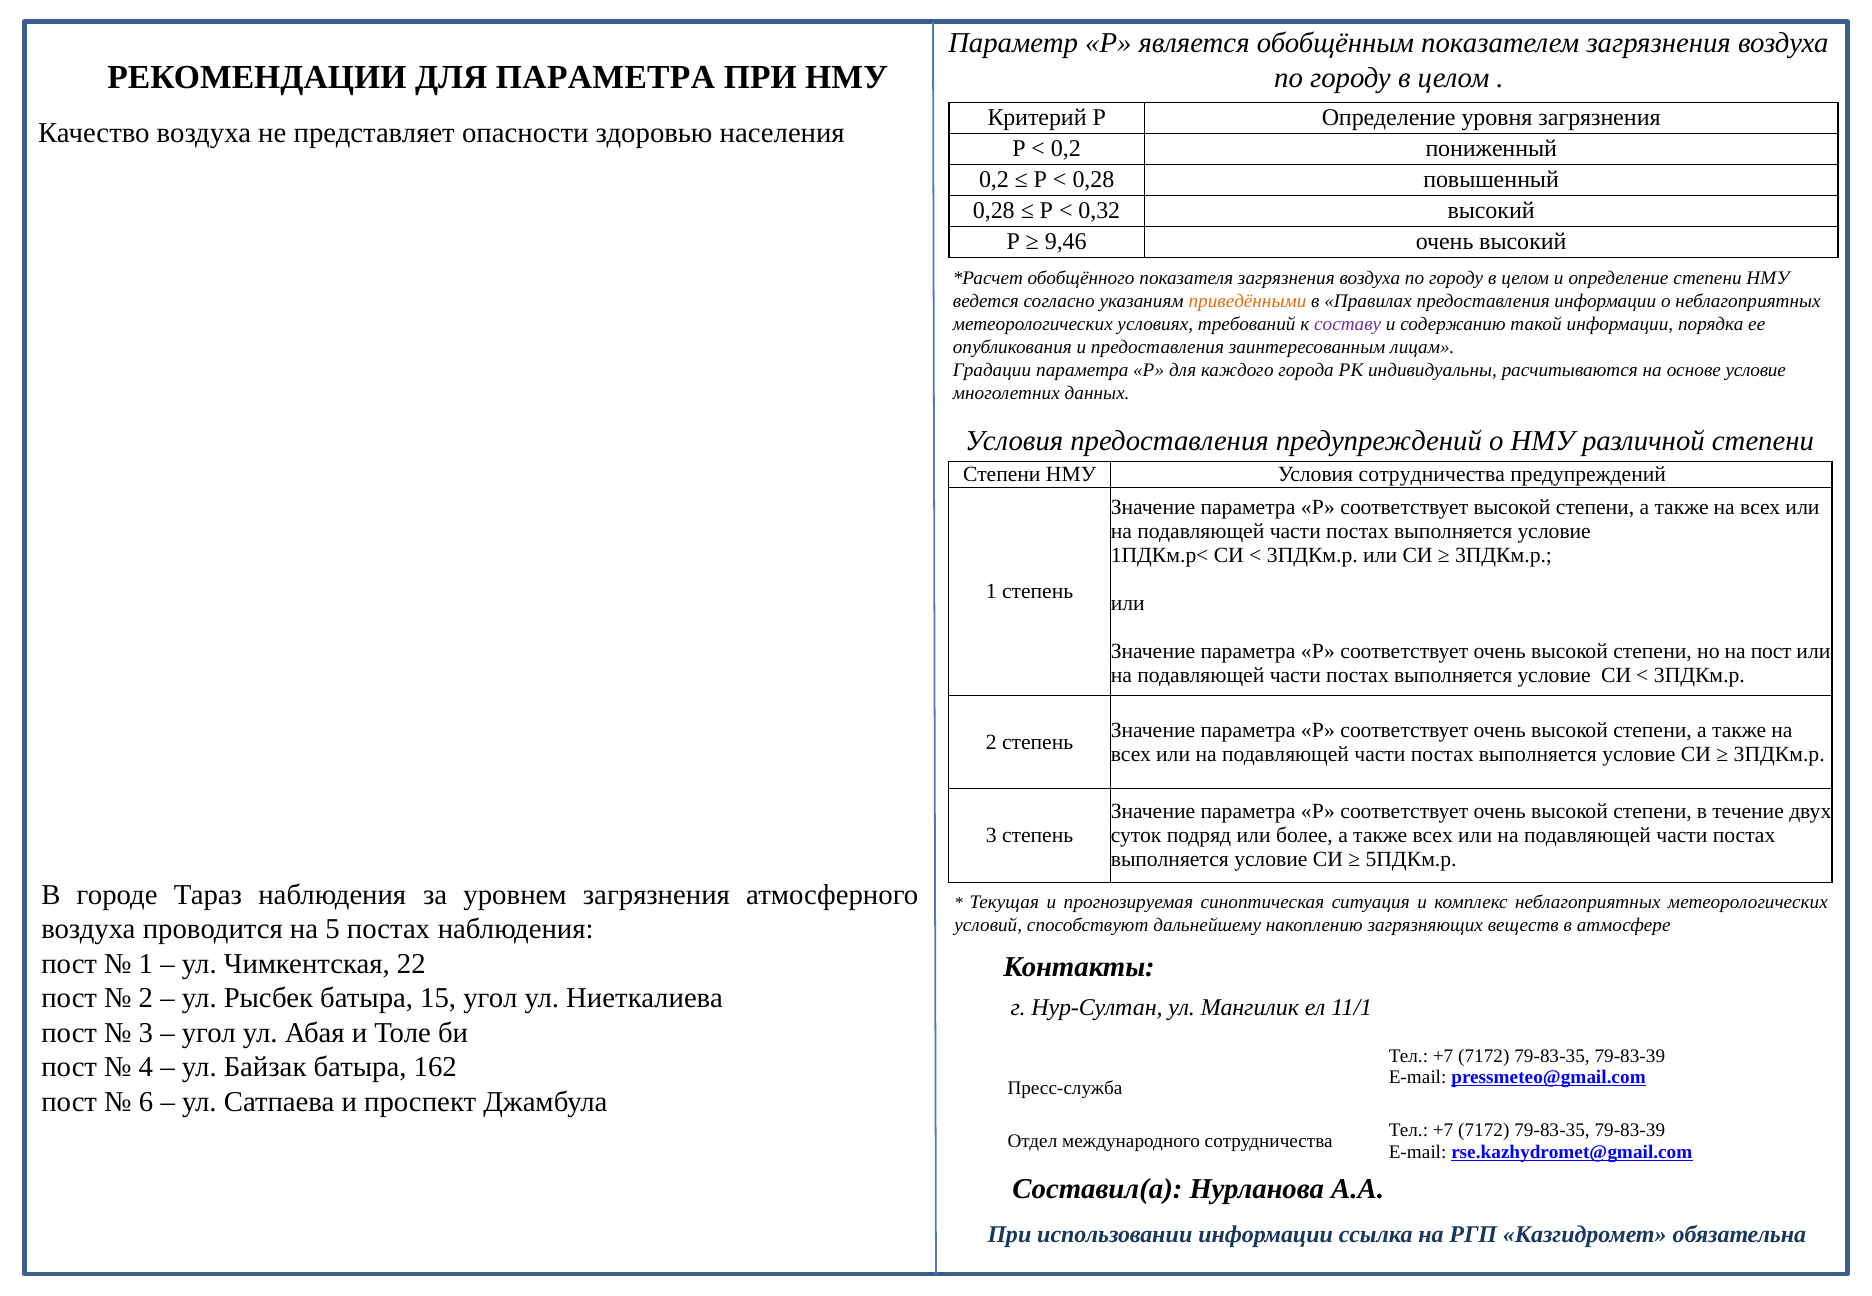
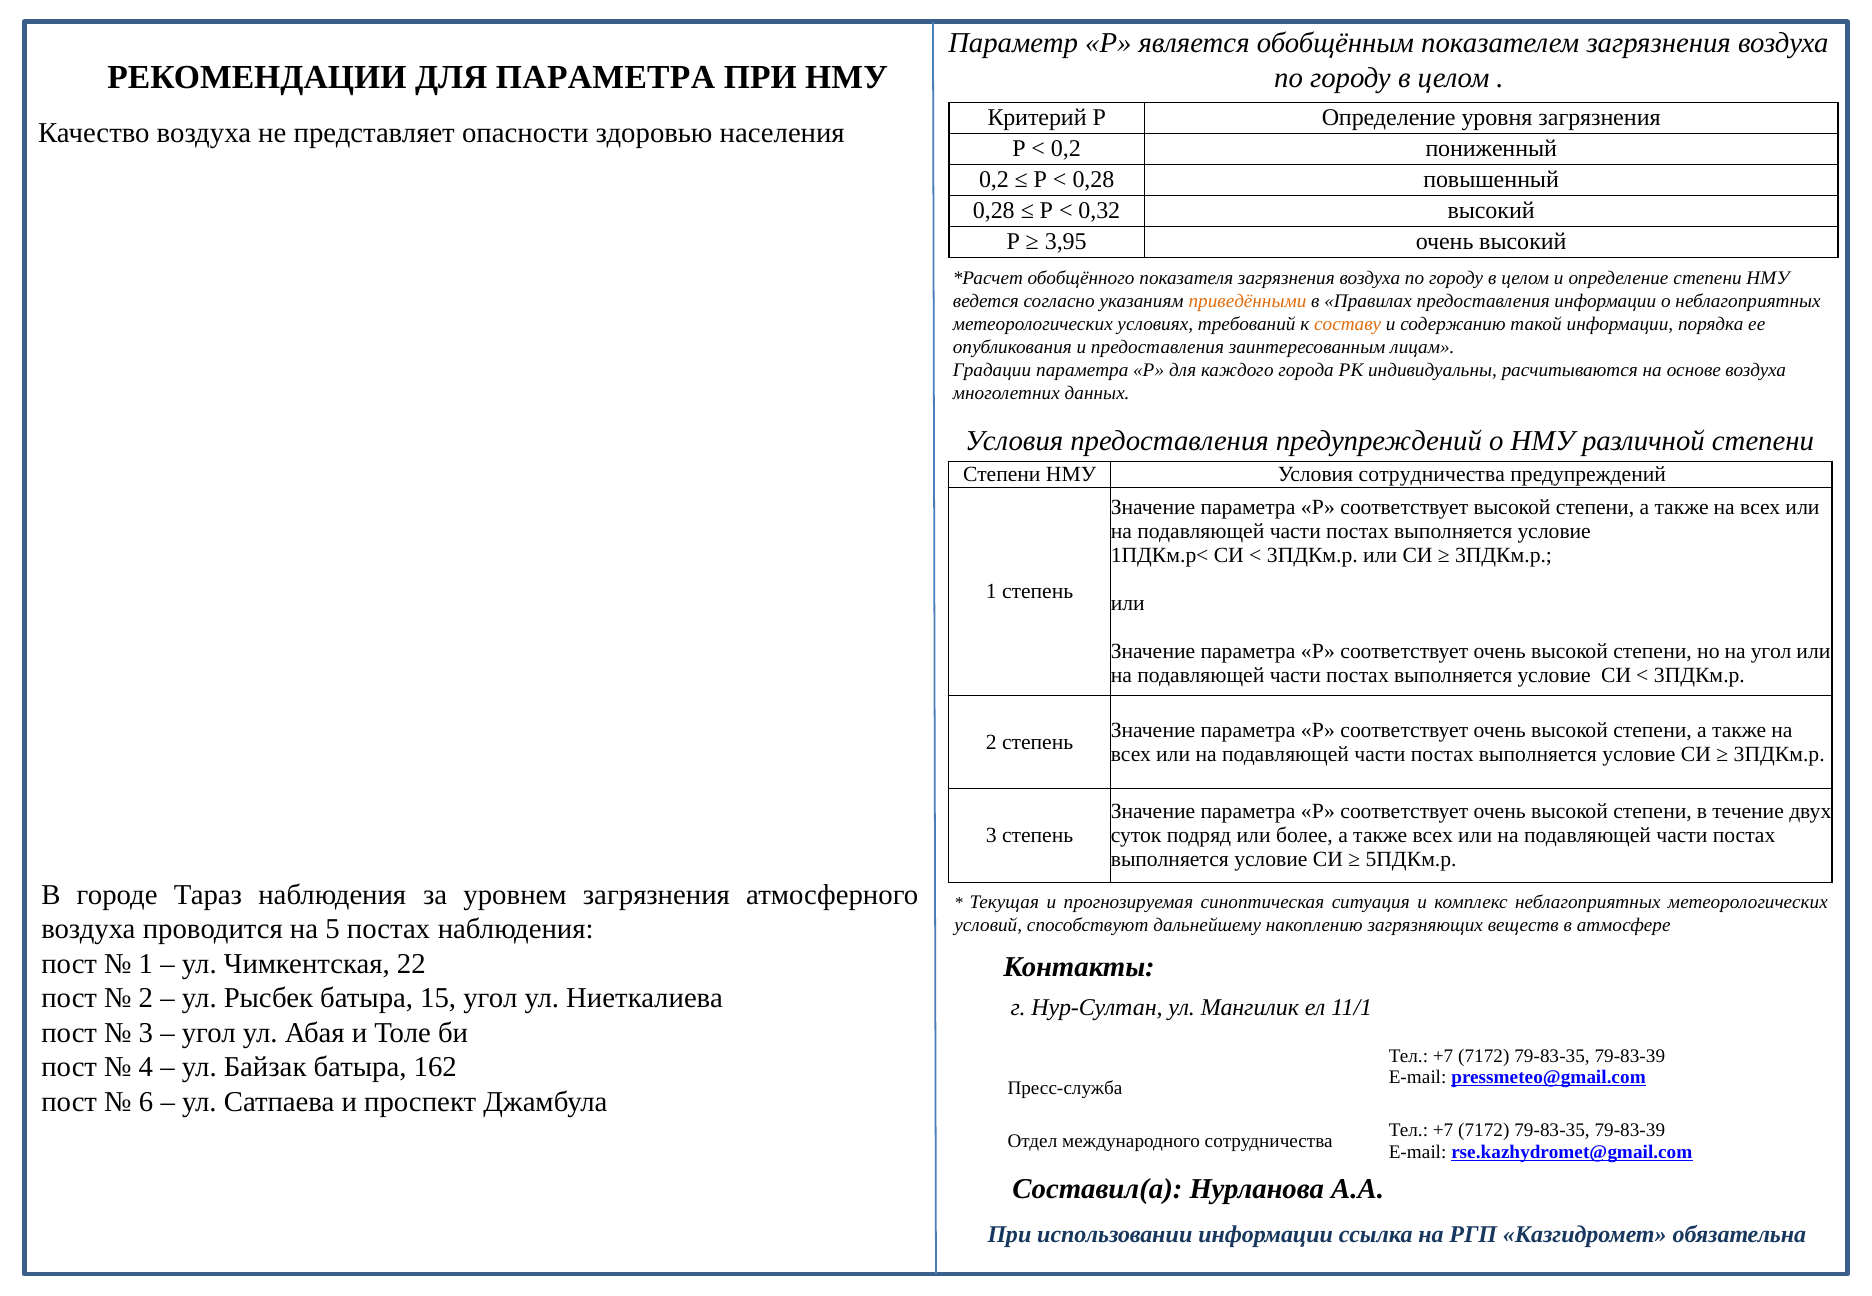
9,46: 9,46 -> 3,95
составу colour: purple -> orange
основе условие: условие -> воздуха
на пост: пост -> угол
